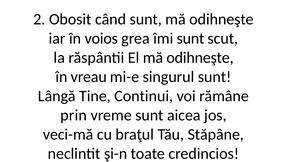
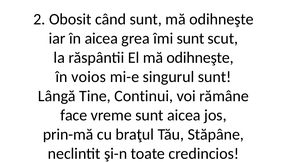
în voios: voios -> aicea
vreau: vreau -> voios
prin: prin -> face
veci-mă: veci-mă -> prin-mă
